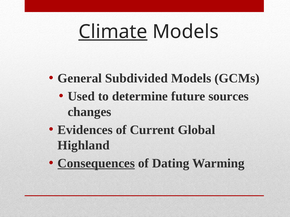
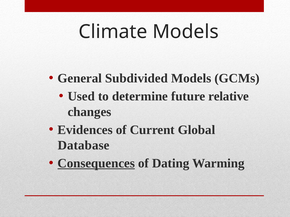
Climate underline: present -> none
sources: sources -> relative
Highland: Highland -> Database
